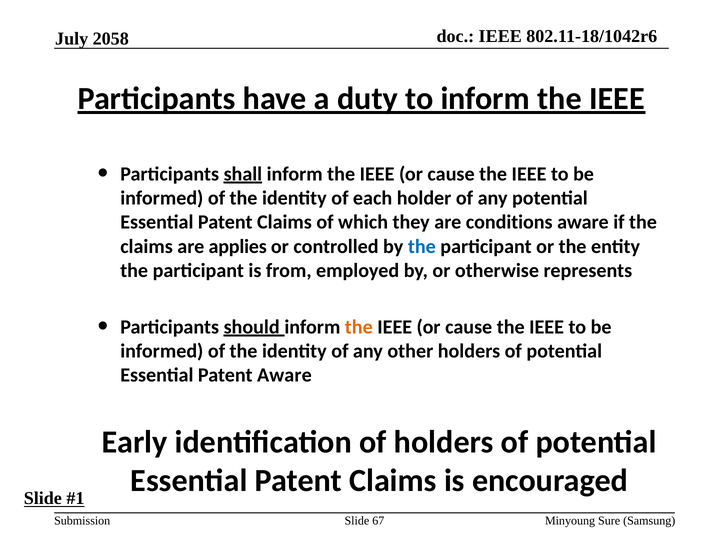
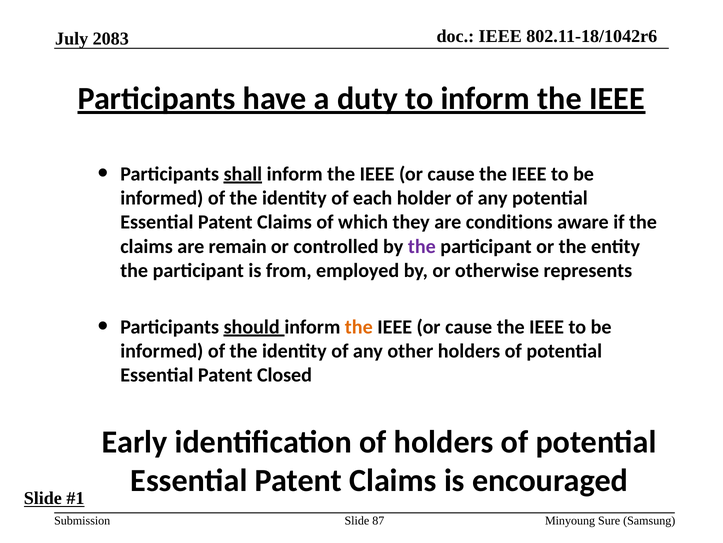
2058: 2058 -> 2083
applies: applies -> remain
the at (422, 246) colour: blue -> purple
Patent Aware: Aware -> Closed
67: 67 -> 87
